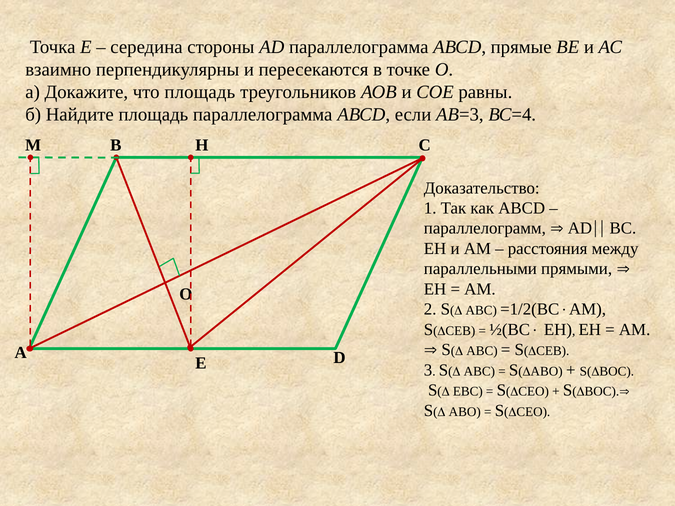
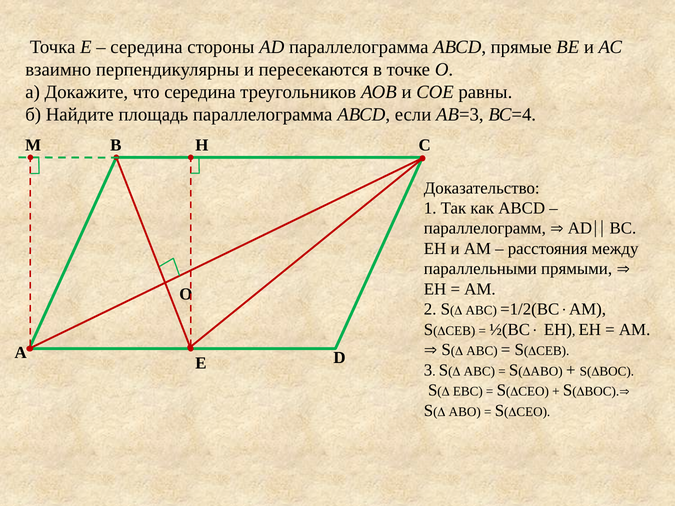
что площадь: площадь -> середина
